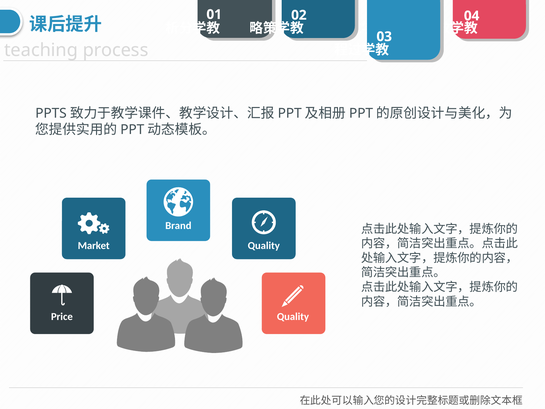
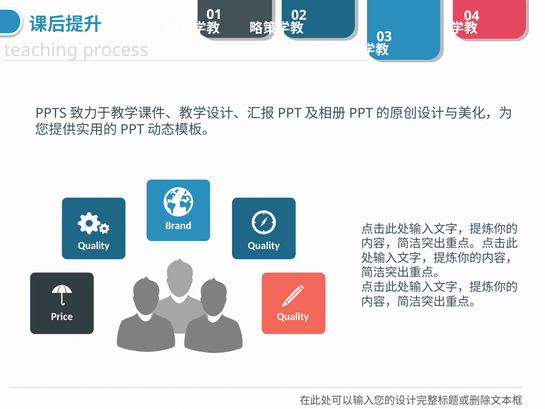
Market at (94, 246): Market -> Quality
